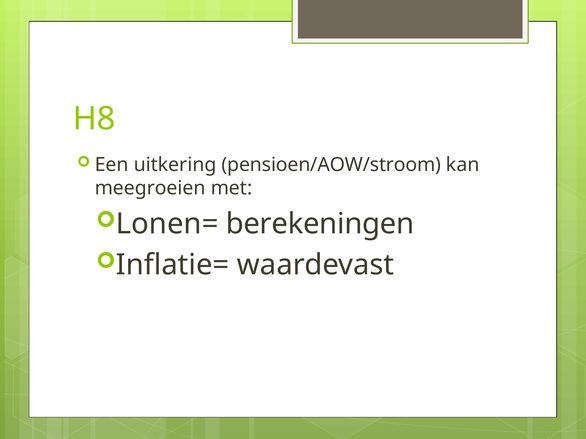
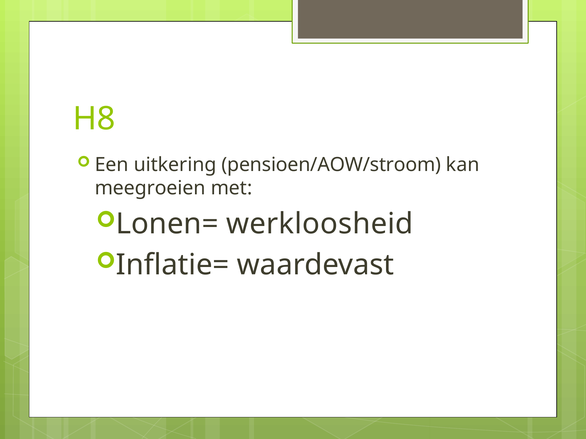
berekeningen: berekeningen -> werkloosheid
